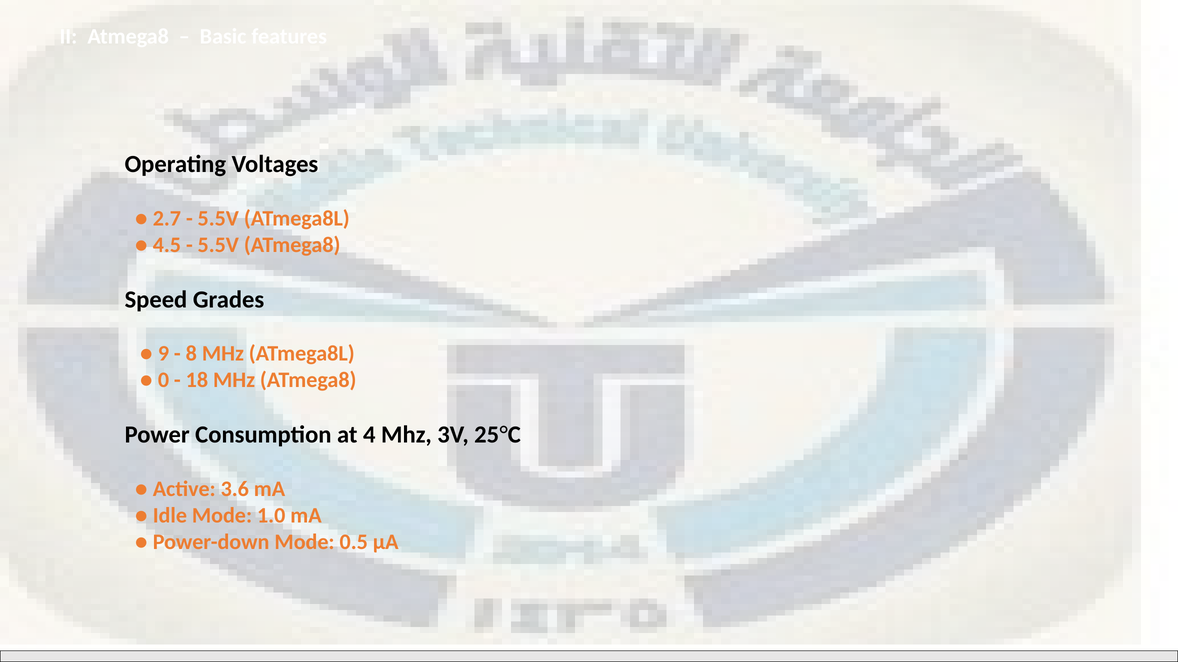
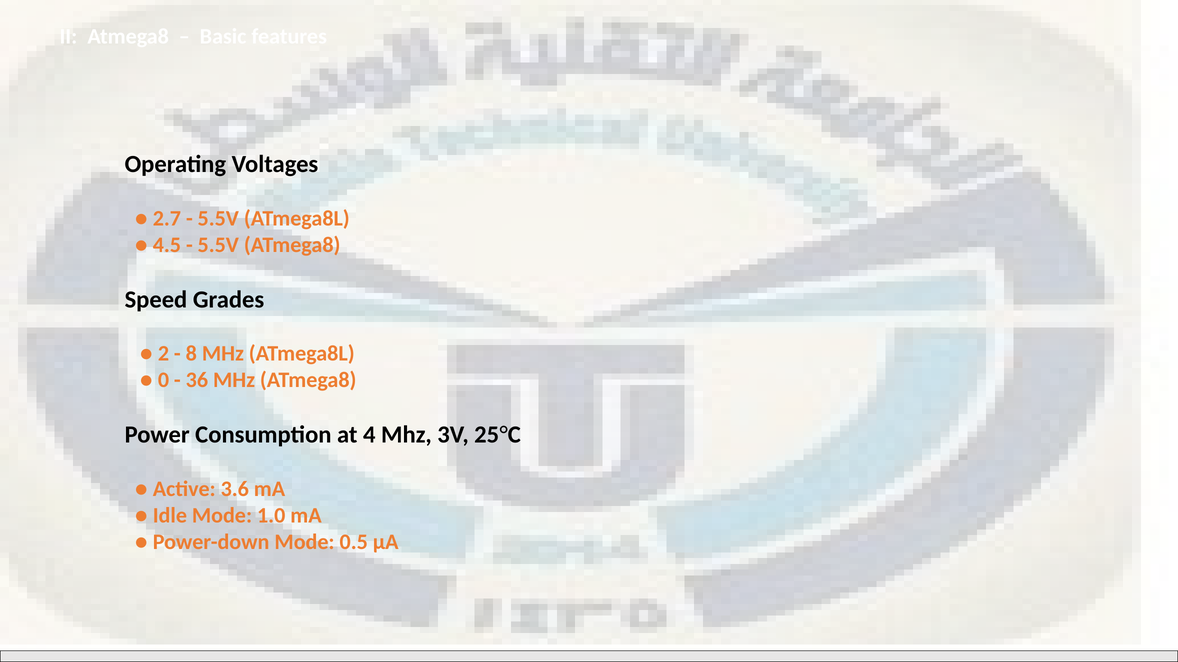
9: 9 -> 2
18: 18 -> 36
